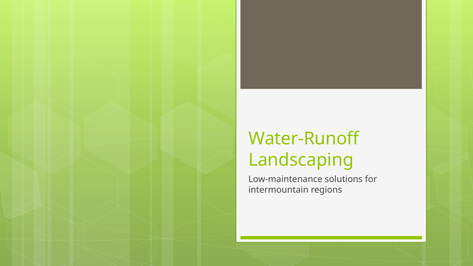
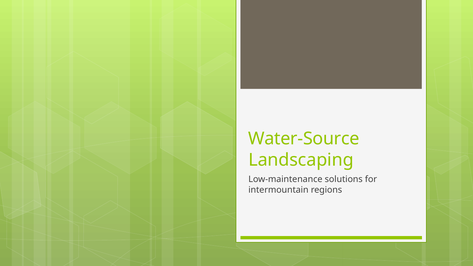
Water-Runoff: Water-Runoff -> Water-Source
